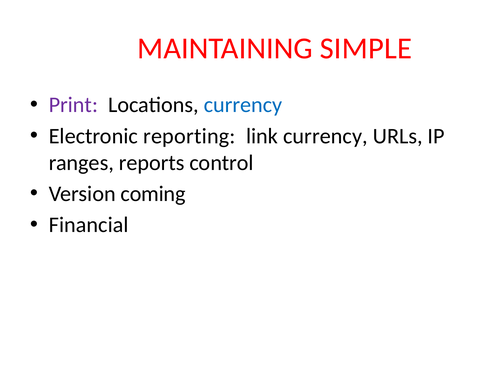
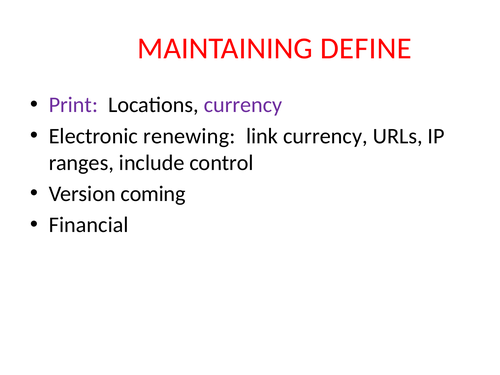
SIMPLE: SIMPLE -> DEFINE
currency at (243, 105) colour: blue -> purple
reporting: reporting -> renewing
reports: reports -> include
